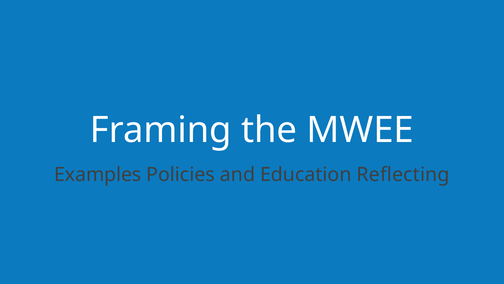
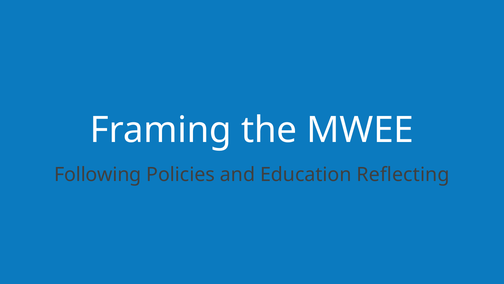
Examples: Examples -> Following
